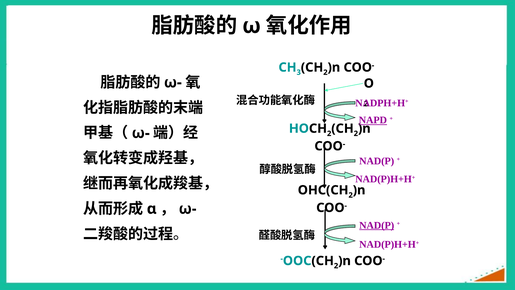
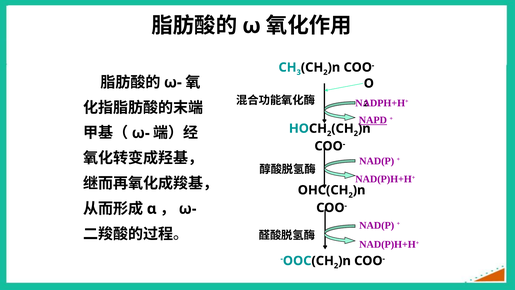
NAD(P at (377, 225) underline: present -> none
